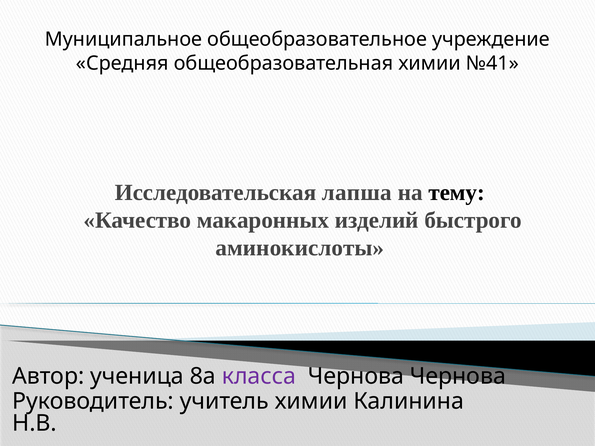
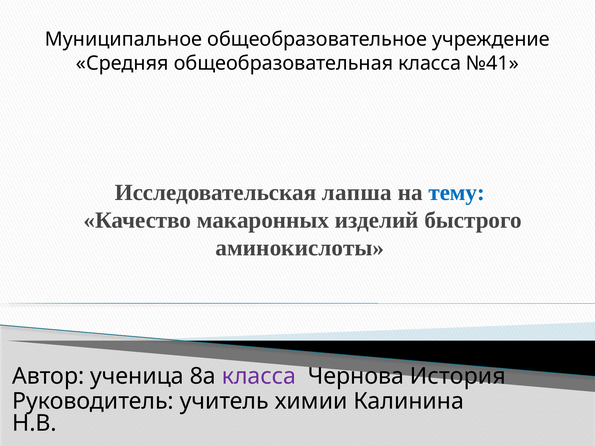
общеобразовательная химии: химии -> класса
тему colour: black -> blue
Чернова Чернова: Чернова -> История
